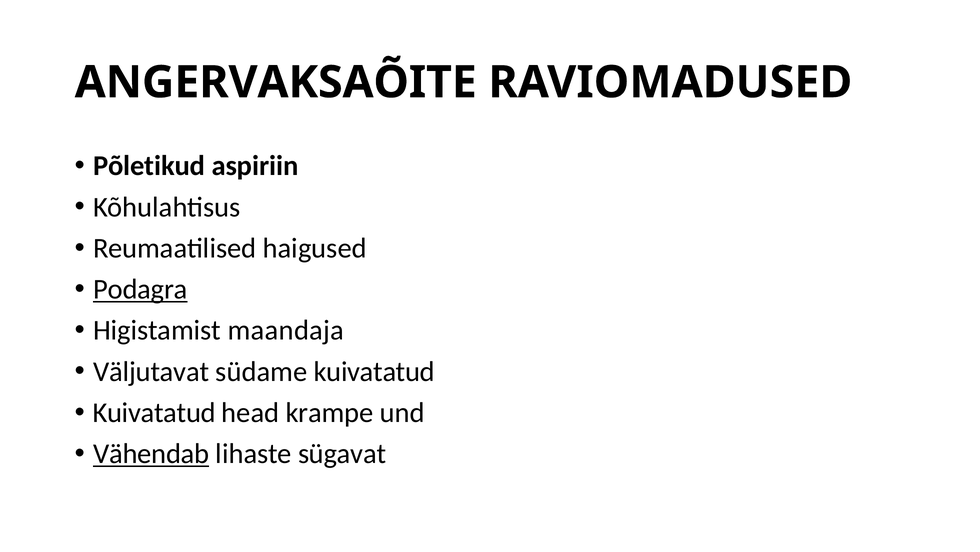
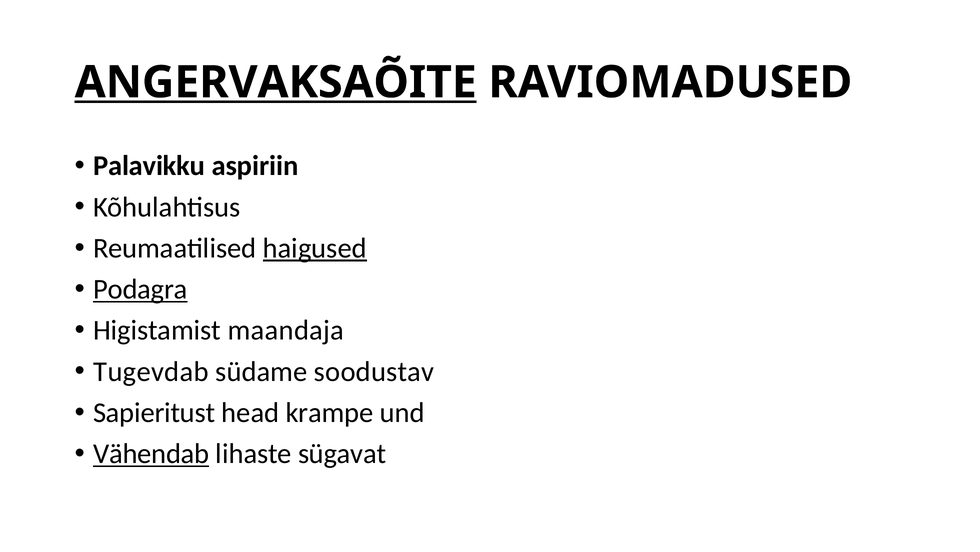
ANGERVAKSAÕITE underline: none -> present
Põletikud: Põletikud -> Palavikku
haigused underline: none -> present
Väljutavat: Väljutavat -> Tugevdab
südame kuivatatud: kuivatatud -> soodustav
Kuivatatud at (154, 412): Kuivatatud -> Sapieritust
